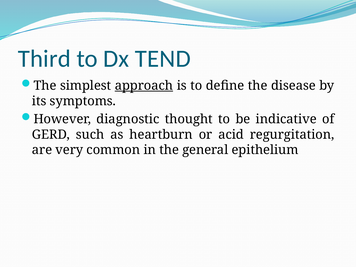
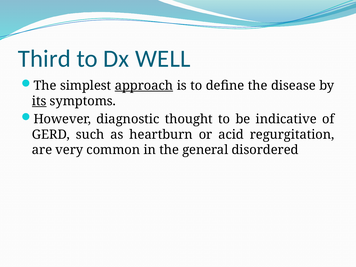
TEND: TEND -> WELL
its underline: none -> present
epithelium: epithelium -> disordered
